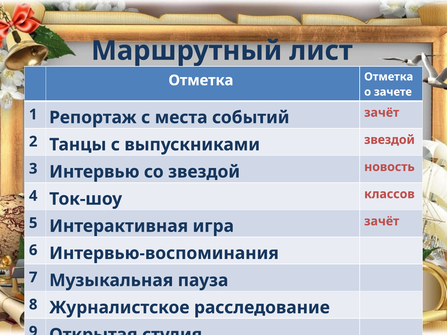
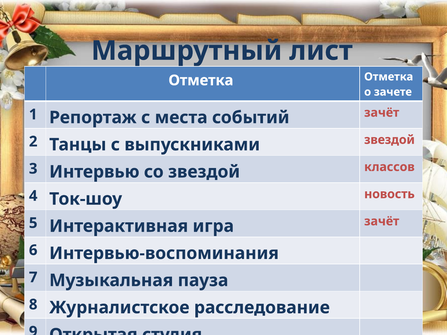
новость: новость -> классов
классов: классов -> новость
